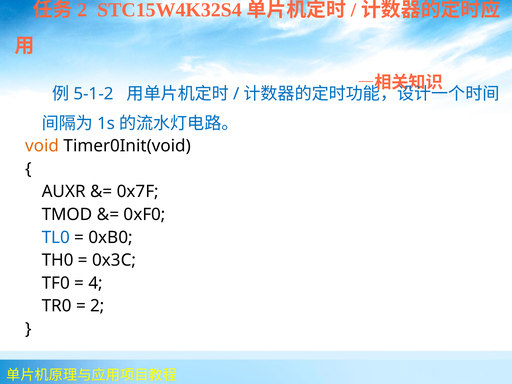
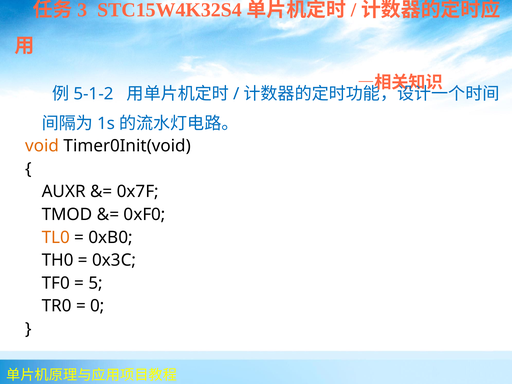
2 at (82, 10): 2 -> 3
TL0 colour: blue -> orange
4: 4 -> 5
2 at (97, 306): 2 -> 0
